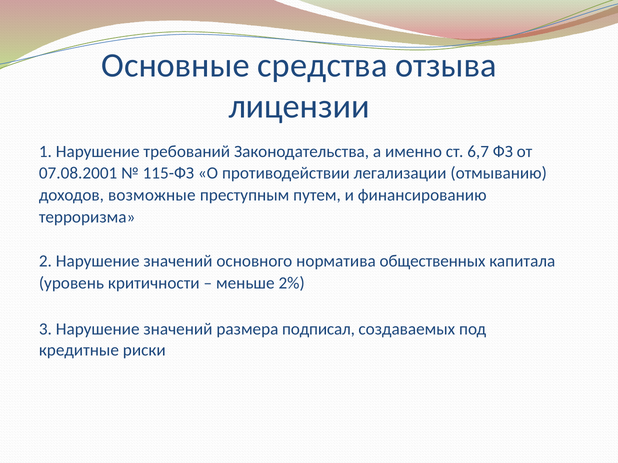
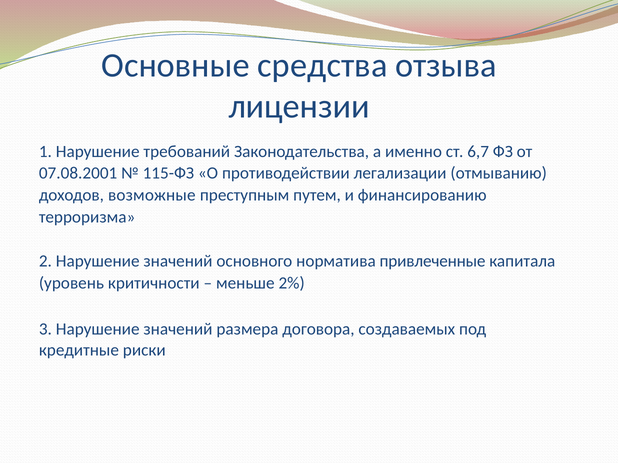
общественных: общественных -> привлеченные
подписал: подписал -> договора
